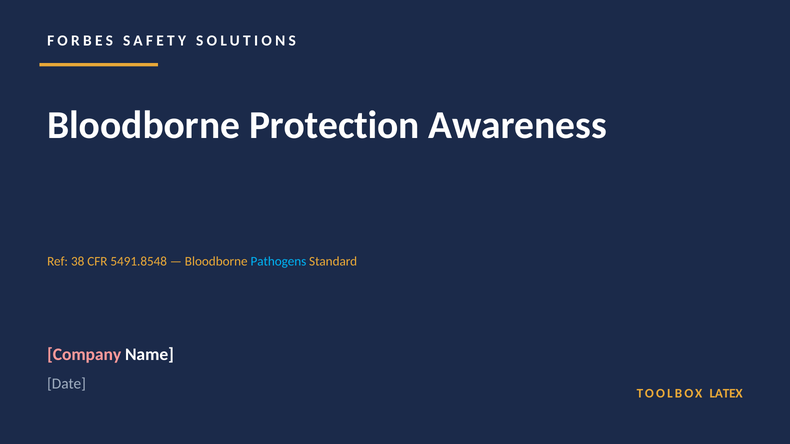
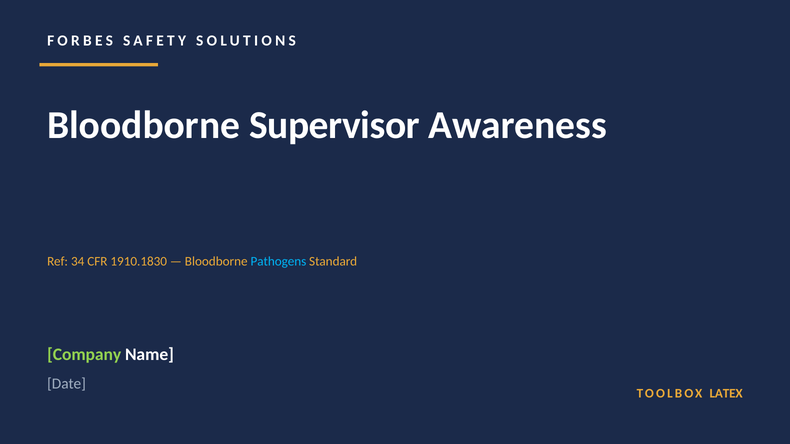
Protection: Protection -> Supervisor
38: 38 -> 34
5491.8548: 5491.8548 -> 1910.1830
Company colour: pink -> light green
